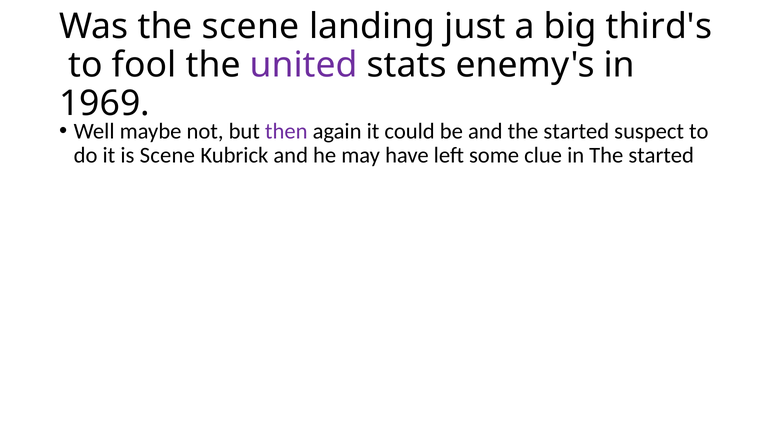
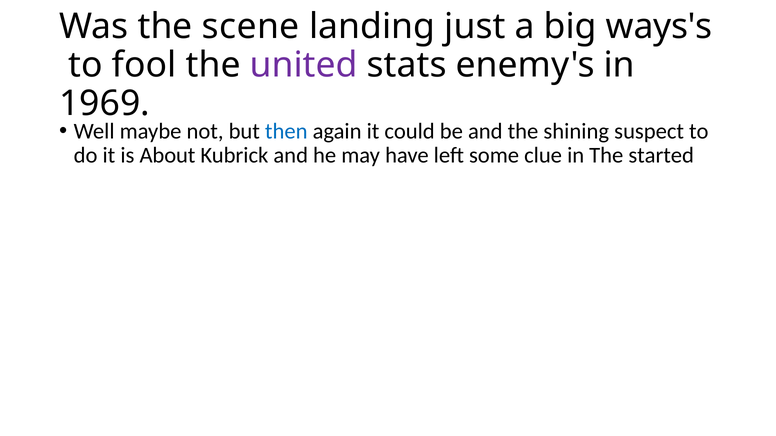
third's: third's -> ways's
then colour: purple -> blue
and the started: started -> shining
is Scene: Scene -> About
